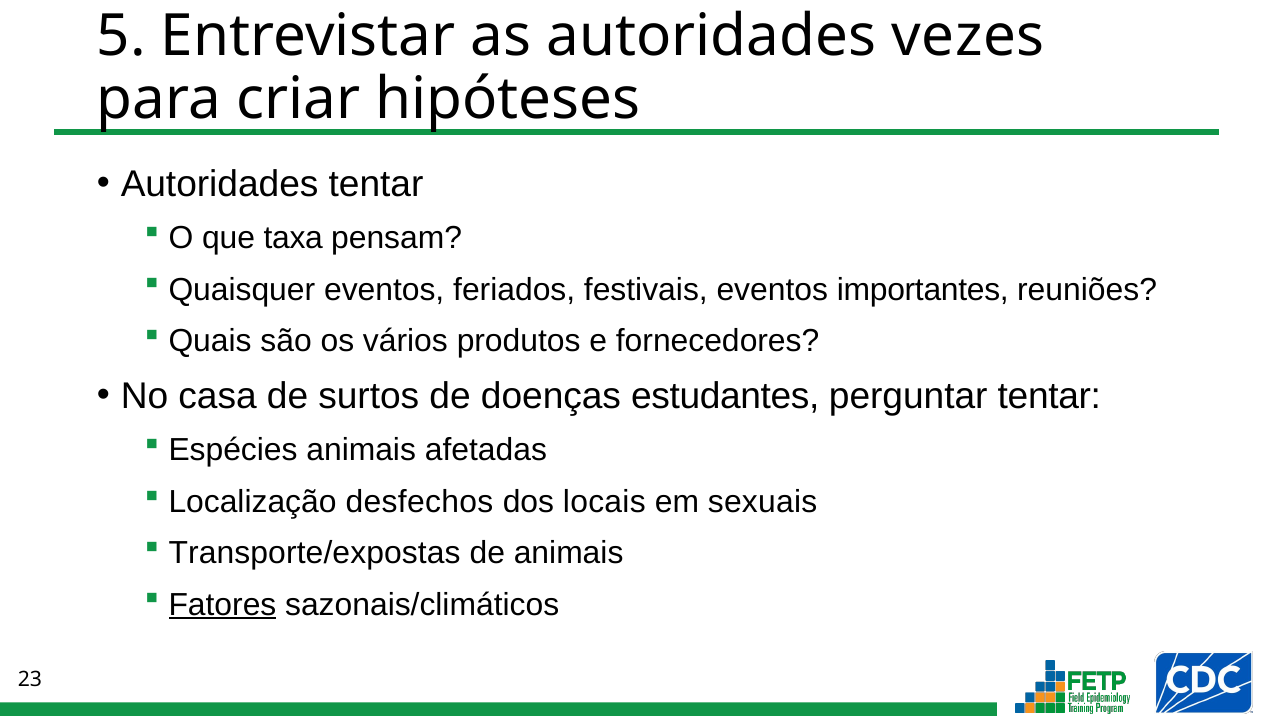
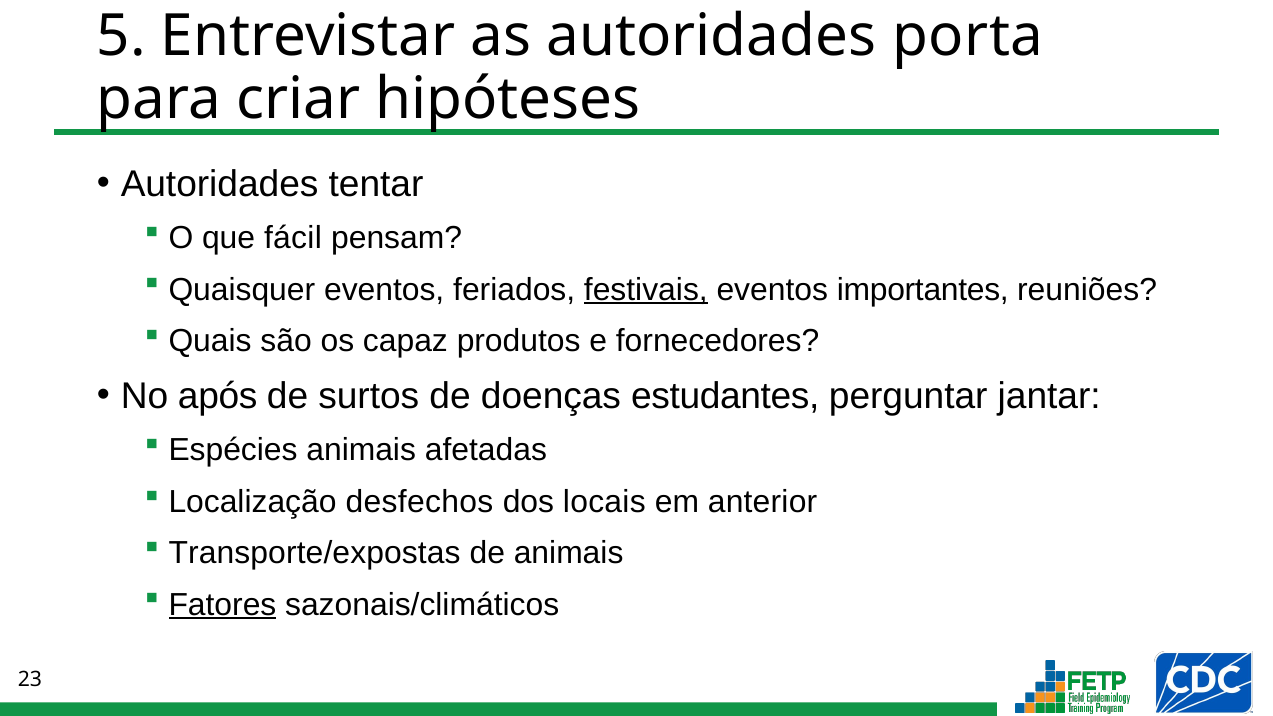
vezes: vezes -> porta
taxa: taxa -> fácil
festivais underline: none -> present
vários: vários -> capaz
casa: casa -> após
perguntar tentar: tentar -> jantar
sexuais: sexuais -> anterior
